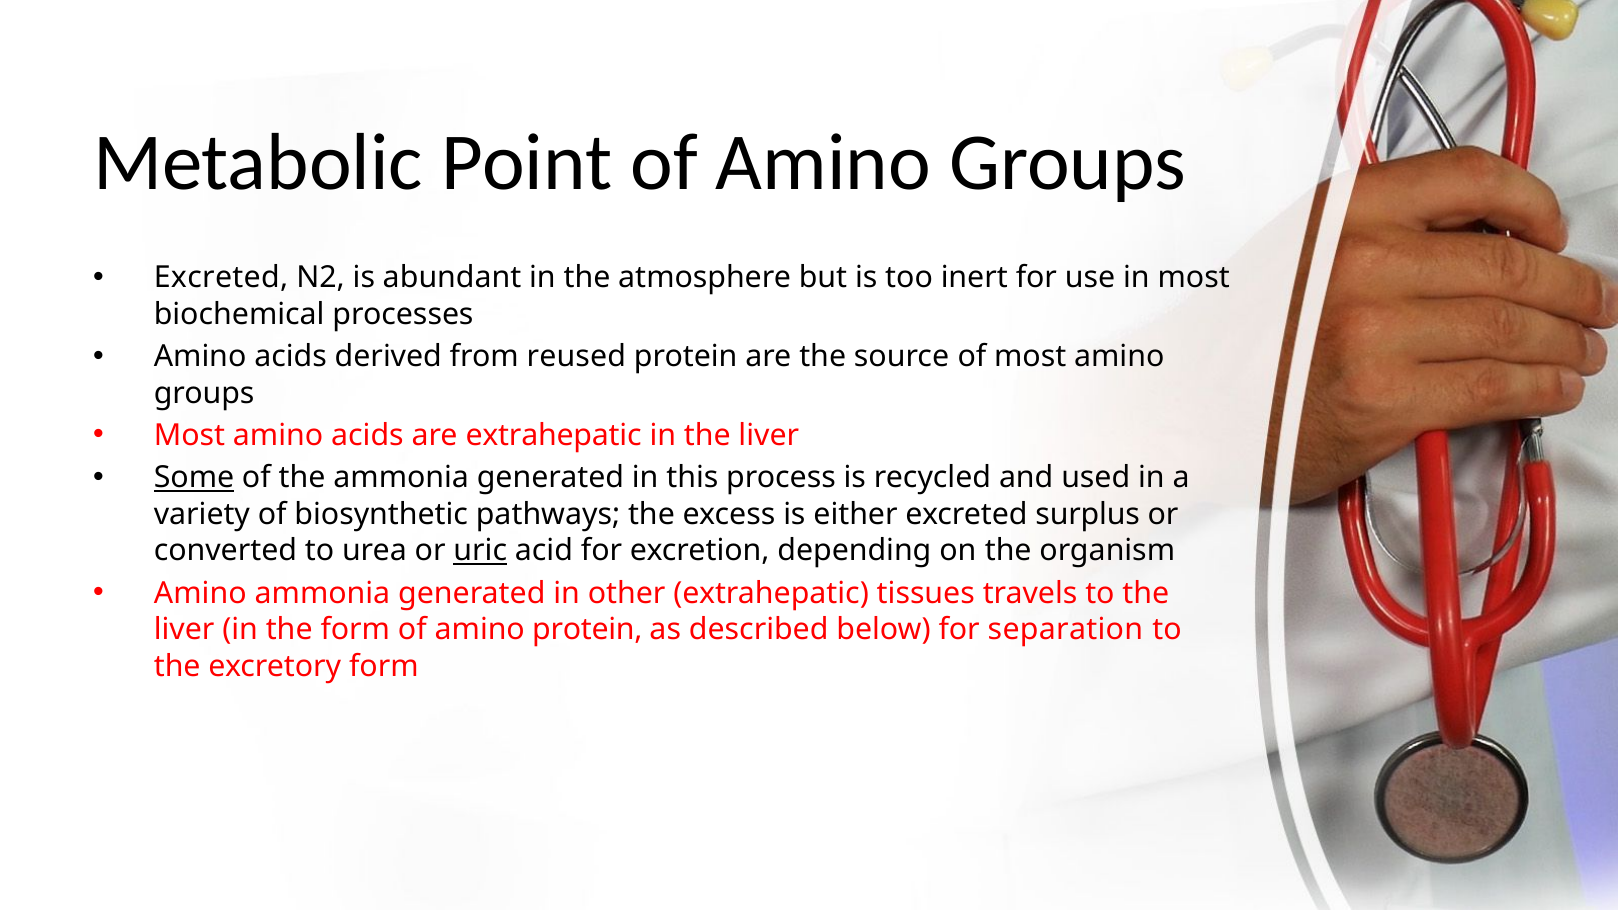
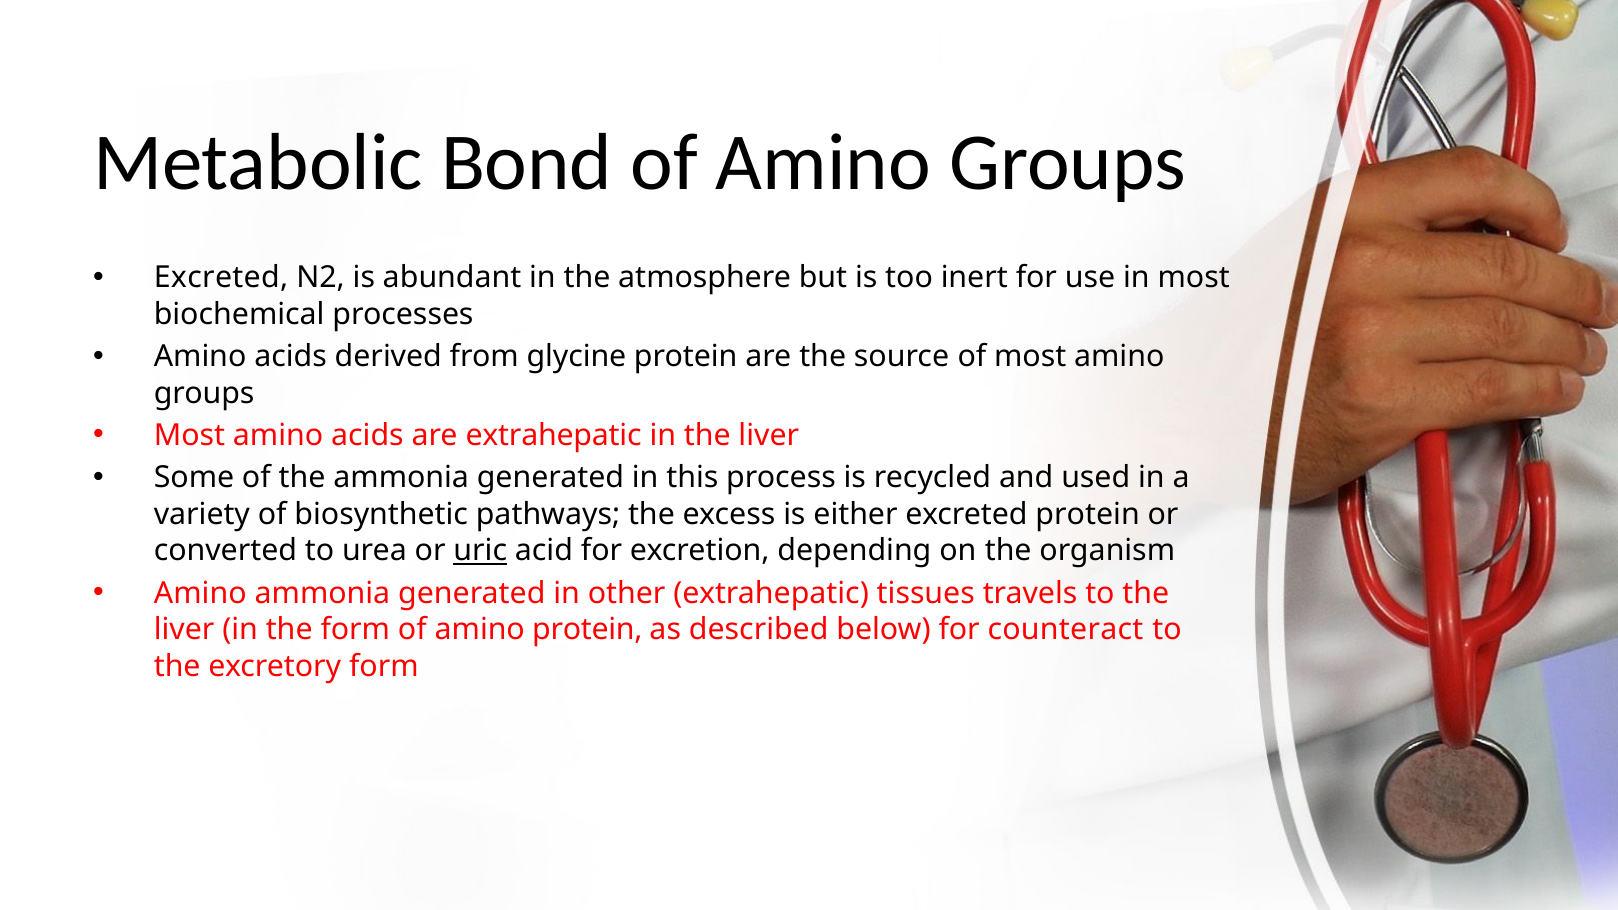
Point: Point -> Bond
reused: reused -> glycine
Some underline: present -> none
excreted surplus: surplus -> protein
separation: separation -> counteract
